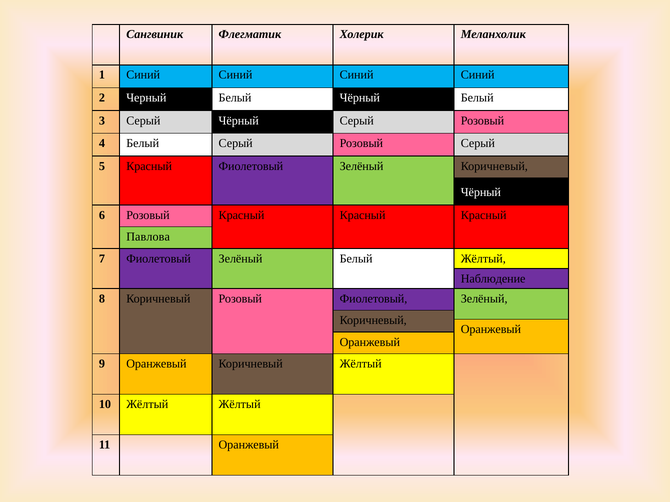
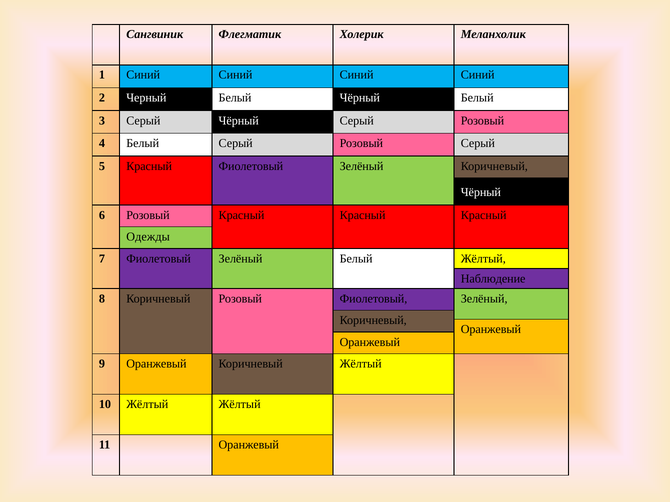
Павлова: Павлова -> Одежды
